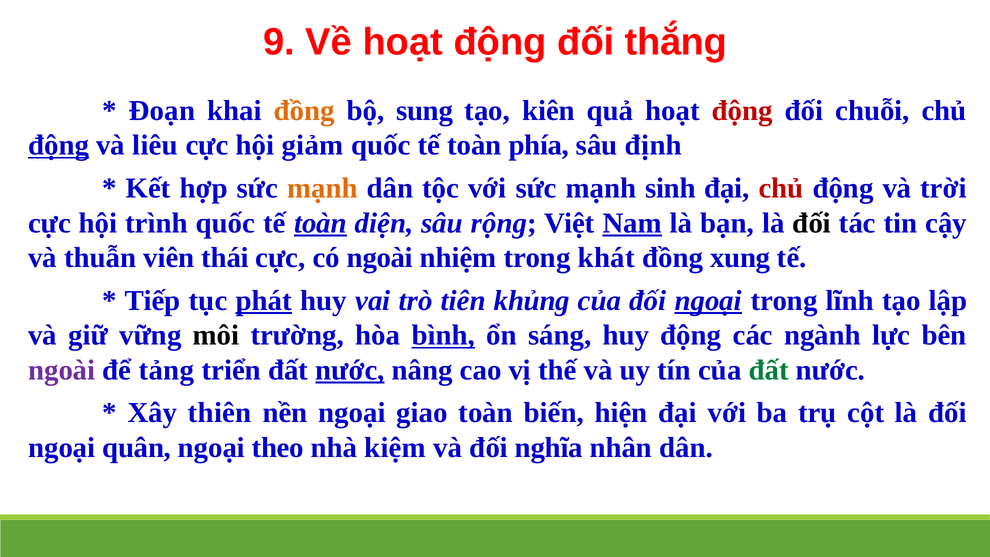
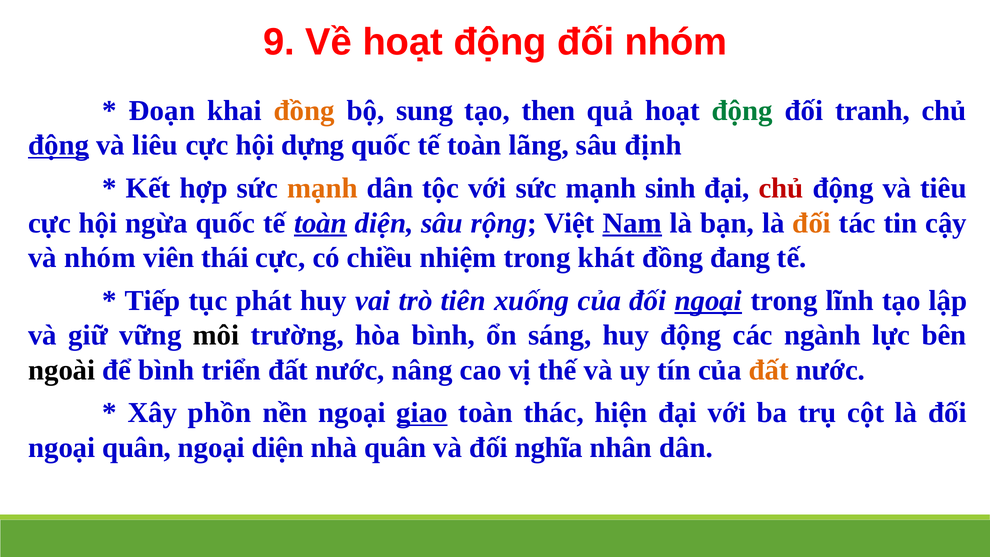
đối thắng: thắng -> nhóm
kiên: kiên -> then
động at (742, 111) colour: red -> green
chuỗi: chuỗi -> tranh
giảm: giảm -> dựng
phía: phía -> lãng
trời: trời -> tiêu
trình: trình -> ngừa
đối at (812, 223) colour: black -> orange
và thuẫn: thuẫn -> nhóm
có ngoài: ngoài -> chiều
xung: xung -> đang
phát underline: present -> none
khủng: khủng -> xuống
bình at (443, 335) underline: present -> none
ngoài at (62, 370) colour: purple -> black
để tảng: tảng -> bình
nước at (350, 370) underline: present -> none
đất at (769, 370) colour: green -> orange
thiên: thiên -> phồn
giao underline: none -> present
biến: biến -> thác
ngoại theo: theo -> diện
nhà kiệm: kiệm -> quân
